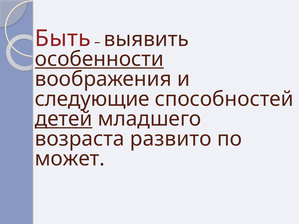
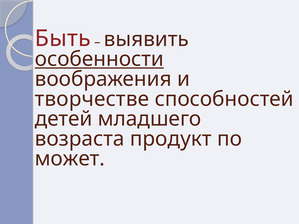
следующие: следующие -> творчестве
детей underline: present -> none
развито: развито -> продукт
